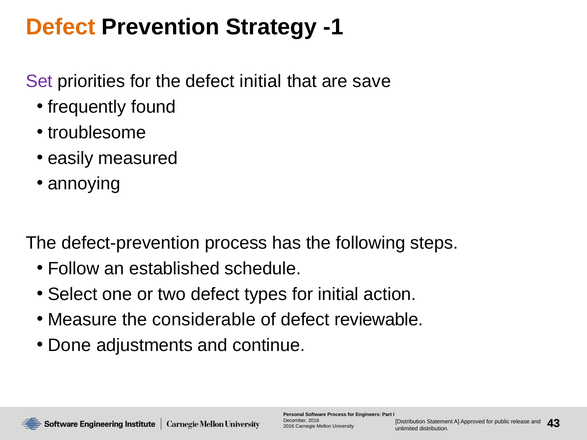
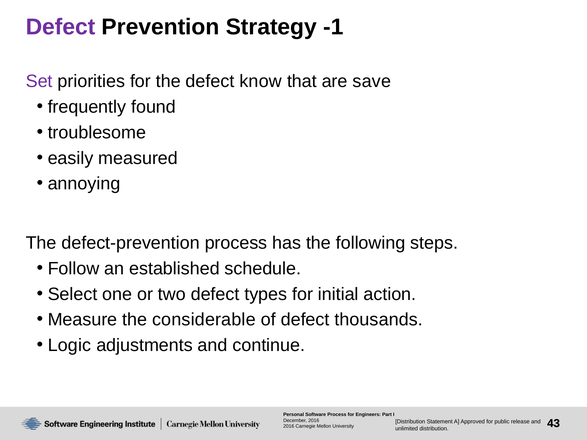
Defect at (61, 27) colour: orange -> purple
defect initial: initial -> know
reviewable: reviewable -> thousands
Done: Done -> Logic
